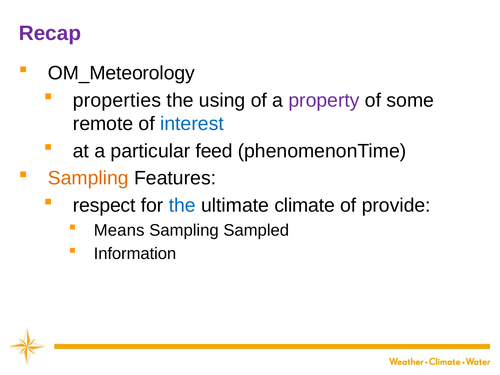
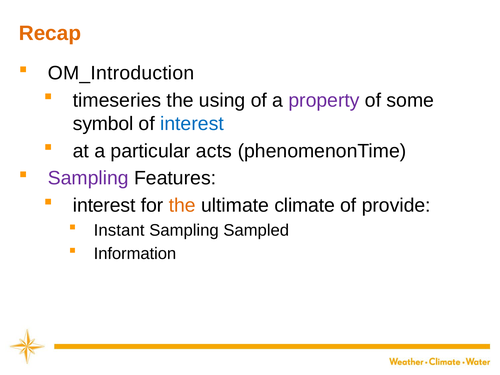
Recap colour: purple -> orange
OM_Meteorology: OM_Meteorology -> OM_Introduction
properties: properties -> timeseries
remote: remote -> symbol
feed: feed -> acts
Sampling at (88, 178) colour: orange -> purple
respect at (104, 205): respect -> interest
the at (182, 205) colour: blue -> orange
Means: Means -> Instant
